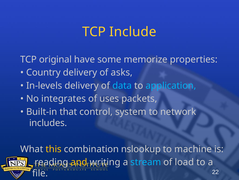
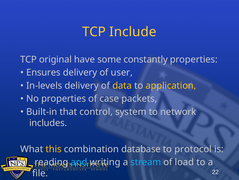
memorize: memorize -> constantly
Country: Country -> Ensures
asks: asks -> user
data colour: light blue -> yellow
application colour: light blue -> yellow
No integrates: integrates -> properties
uses: uses -> case
nslookup: nslookup -> database
machine: machine -> protocol
and colour: yellow -> light blue
